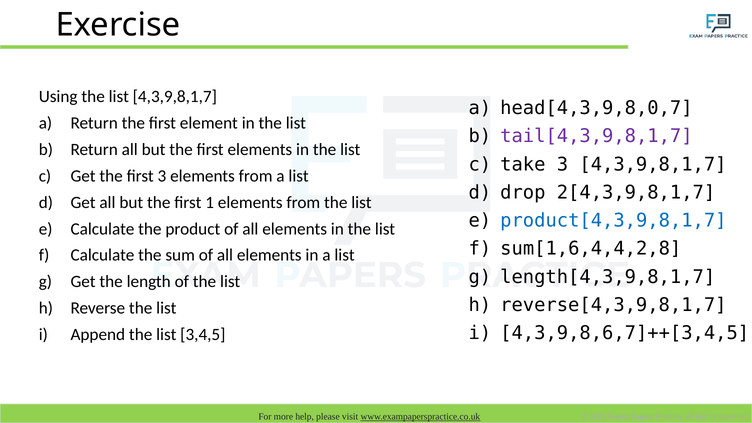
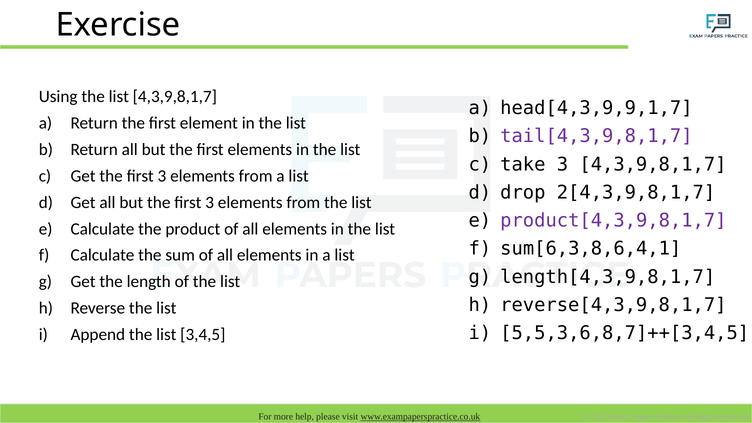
head[4,3,9,8,0,7: head[4,3,9,8,0,7 -> head[4,3,9,9,1,7
but the first 1: 1 -> 3
product[4,3,9,8,1,7 colour: blue -> purple
sum[1,6,4,4,2,8: sum[1,6,4,4,2,8 -> sum[6,3,8,6,4,1
4,3,9,8,6,7]++[3,4,5: 4,3,9,8,6,7]++[3,4,5 -> 5,5,3,6,8,7]++[3,4,5
